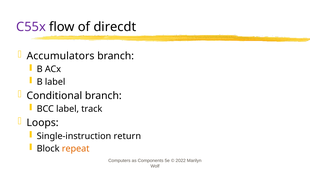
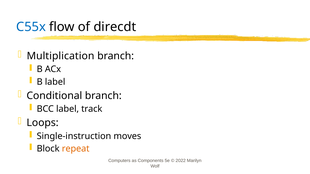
C55x colour: purple -> blue
Accumulators: Accumulators -> Multiplication
return: return -> moves
